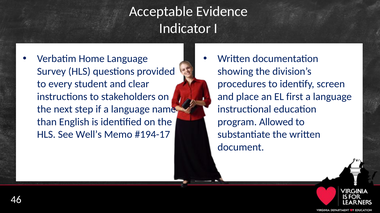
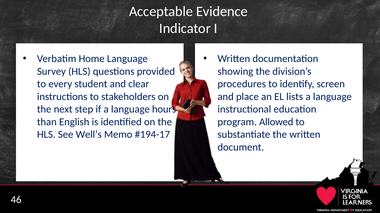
first: first -> lists
name: name -> hours
